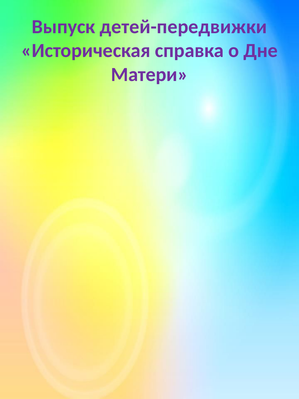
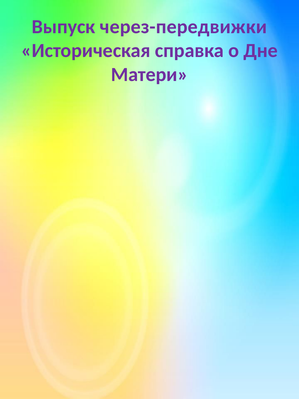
детей-передвижки: детей-передвижки -> через-передвижки
